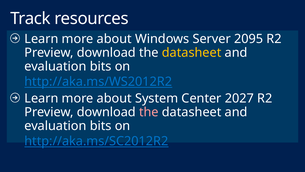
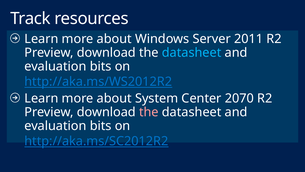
2095: 2095 -> 2011
datasheet at (192, 52) colour: yellow -> light blue
2027: 2027 -> 2070
